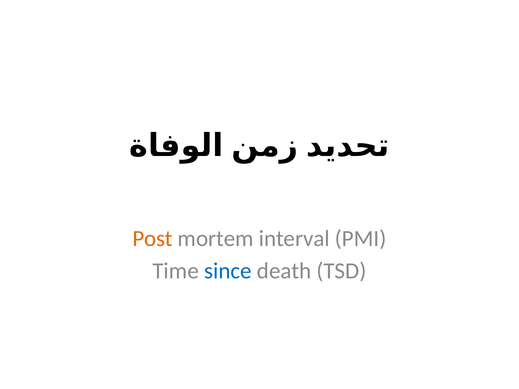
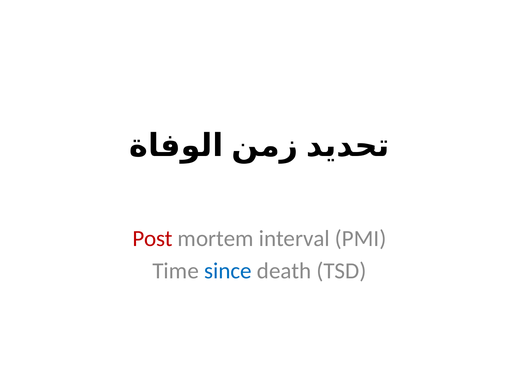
Post colour: orange -> red
